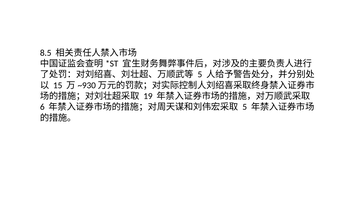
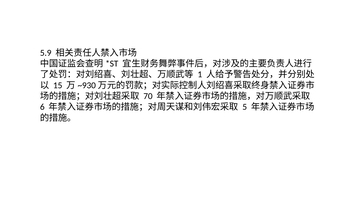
8.5: 8.5 -> 5.9
5 at (200, 75): 5 -> 1
19: 19 -> 70
